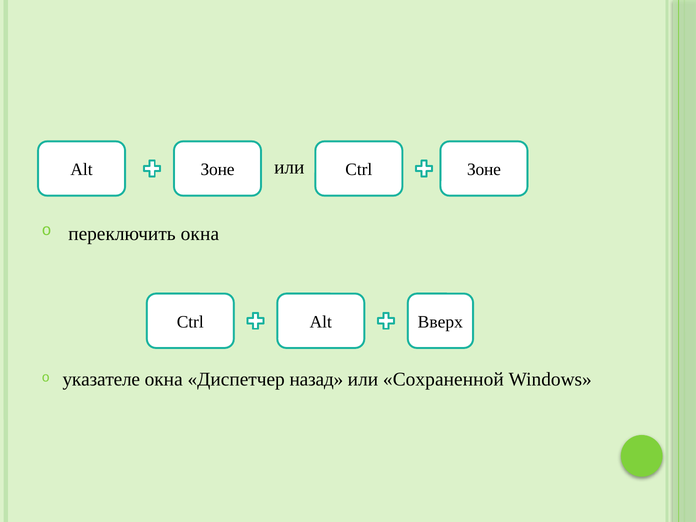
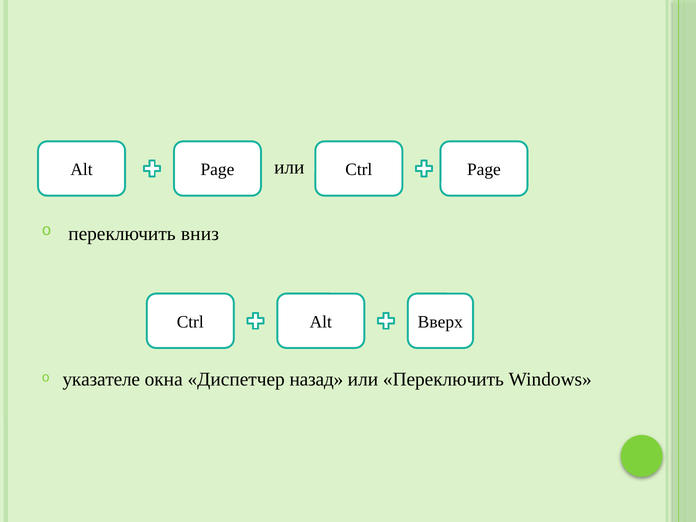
Alt Зоне: Зоне -> Page
Ctrl Зоне: Зоне -> Page
переключить окна: окна -> вниз
или Сохраненной: Сохраненной -> Переключить
